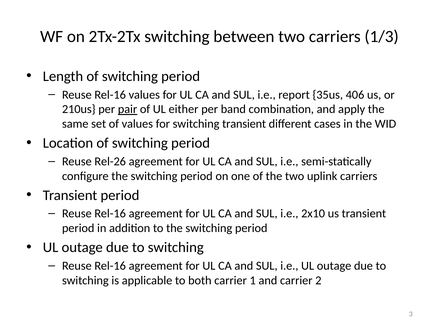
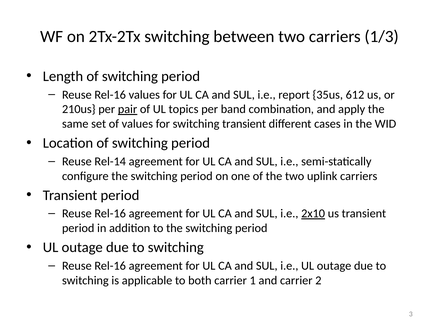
406: 406 -> 612
either: either -> topics
Rel-26: Rel-26 -> Rel-14
2x10 underline: none -> present
